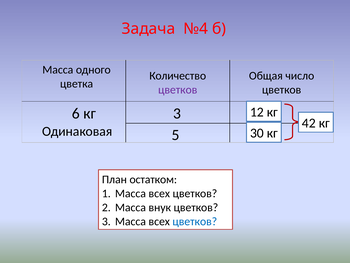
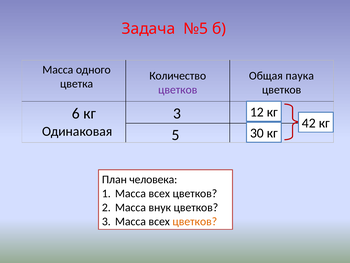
№4: №4 -> №5
число: число -> паука
остатком: остатком -> человека
цветков at (195, 221) colour: blue -> orange
